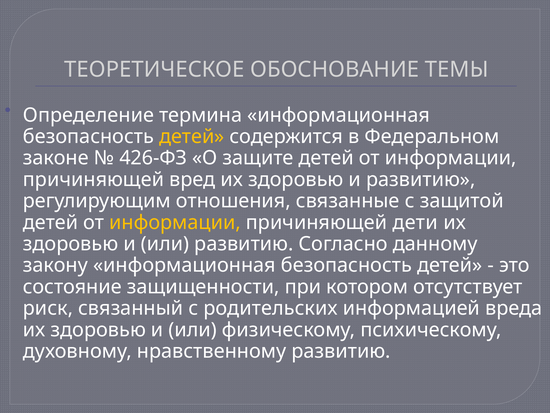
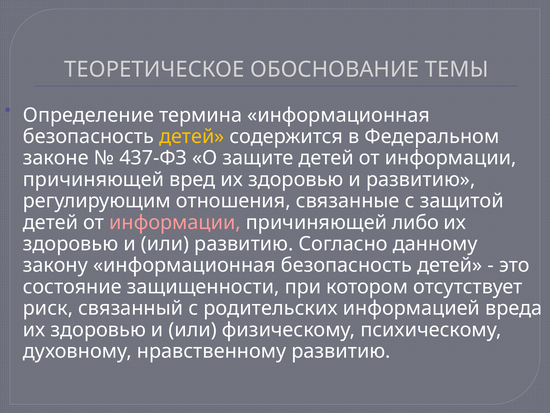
426-ФЗ: 426-ФЗ -> 437-ФЗ
информации at (175, 222) colour: yellow -> pink
дети: дети -> либо
